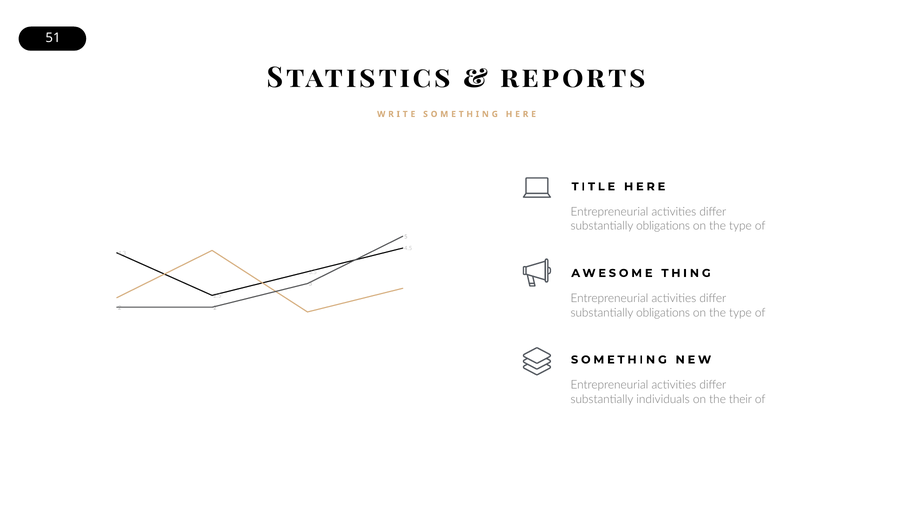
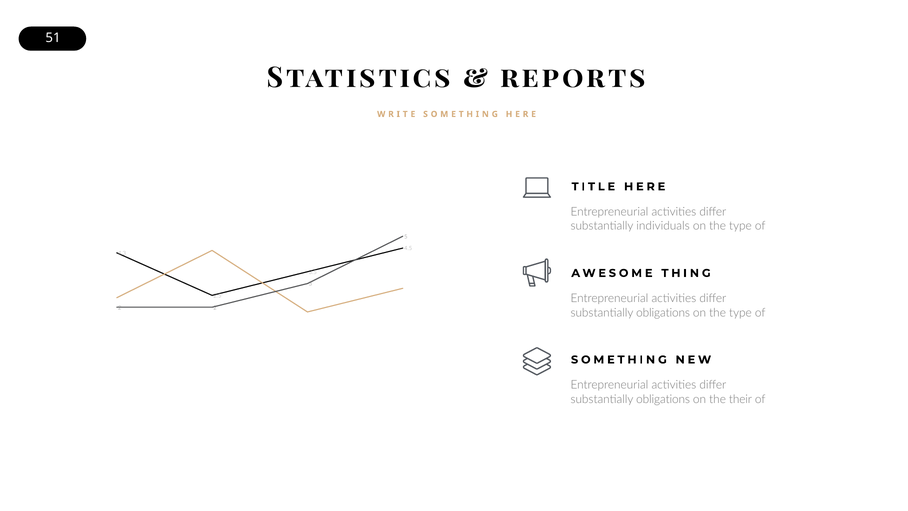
obligations at (663, 226): obligations -> individuals
individuals at (663, 399): individuals -> obligations
